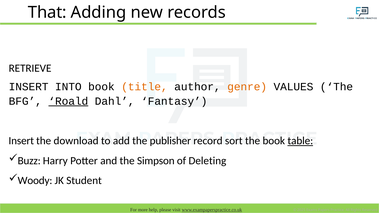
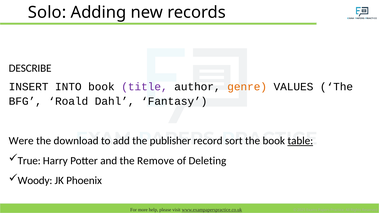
That: That -> Solo
RETRIEVE: RETRIEVE -> DESCRIBE
title colour: orange -> purple
Roald underline: present -> none
Insert at (21, 141): Insert -> Were
Buzz: Buzz -> True
Simpson: Simpson -> Remove
Student: Student -> Phoenix
